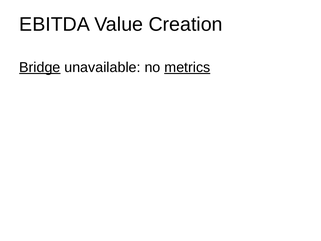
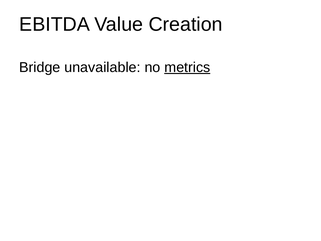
Bridge underline: present -> none
